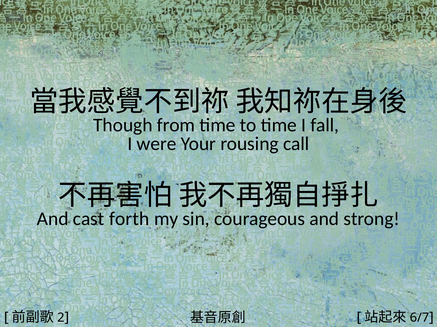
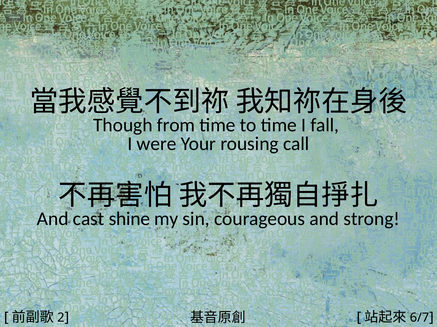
forth: forth -> shine
